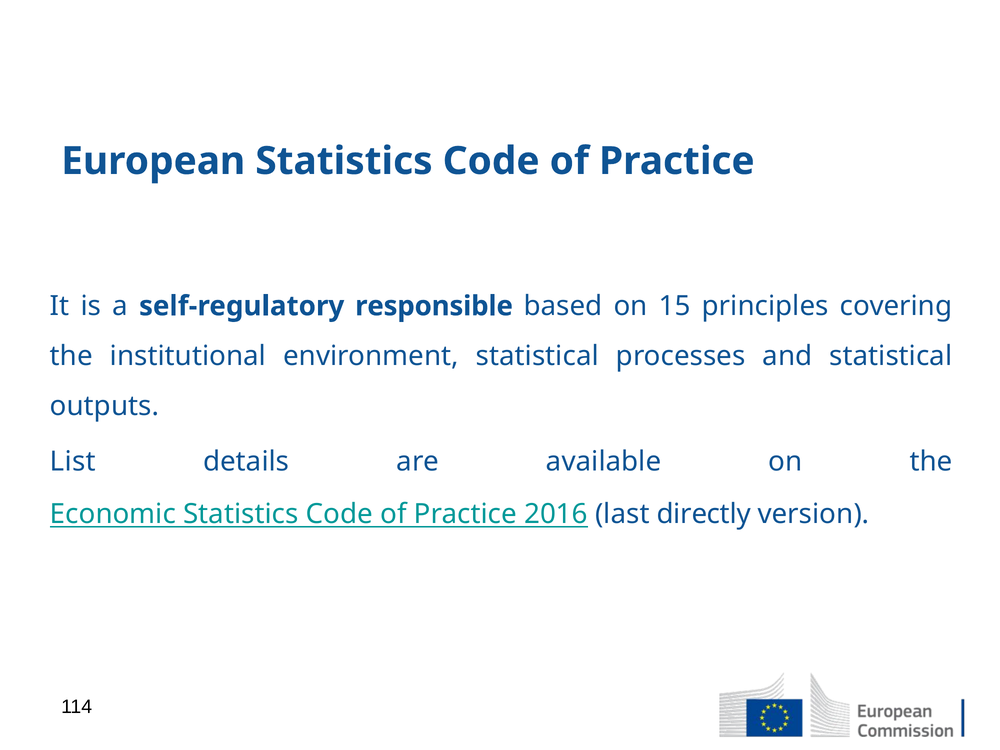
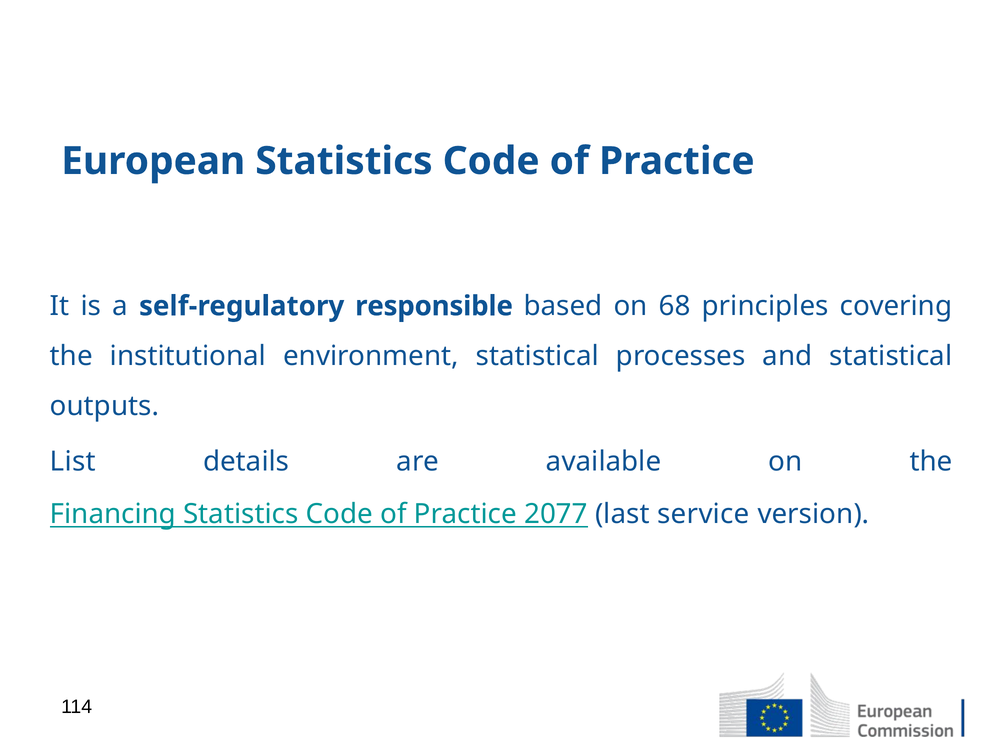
15: 15 -> 68
Economic: Economic -> Financing
2016: 2016 -> 2077
directly: directly -> service
